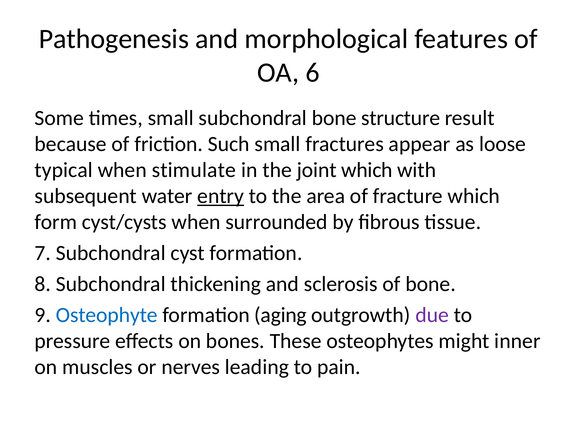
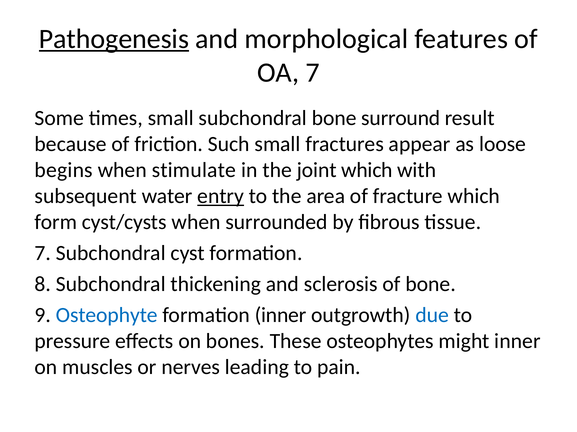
Pathogenesis underline: none -> present
OA 6: 6 -> 7
structure: structure -> surround
typical: typical -> begins
formation aging: aging -> inner
due colour: purple -> blue
